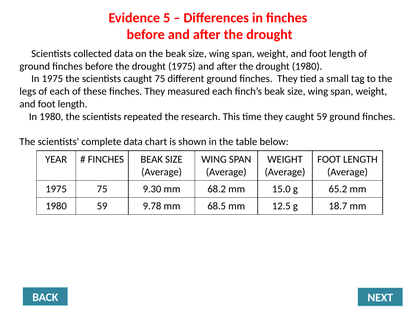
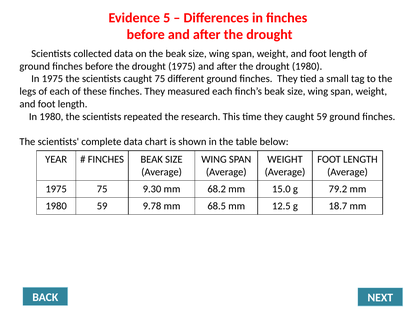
65.2: 65.2 -> 79.2
